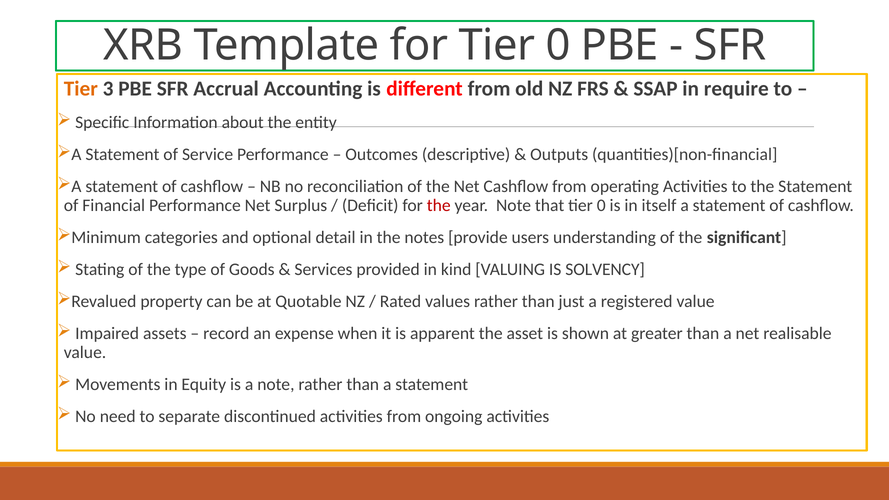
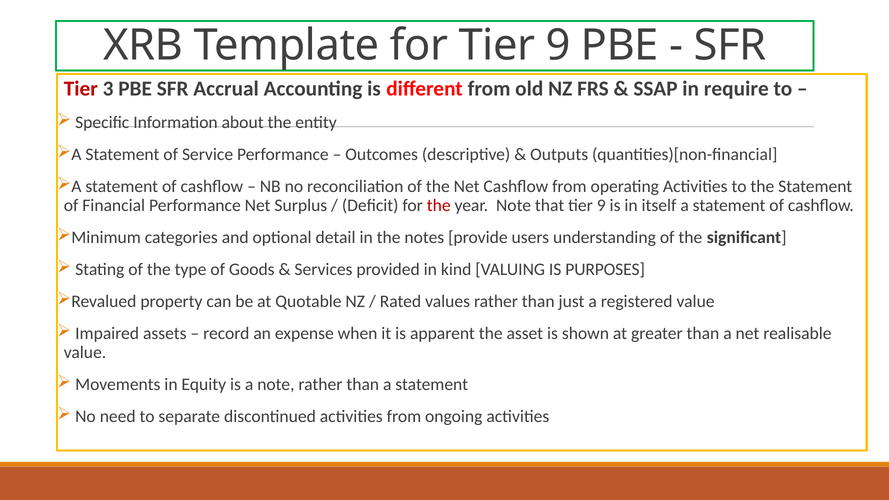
for Tier 0: 0 -> 9
Tier at (81, 89) colour: orange -> red
that tier 0: 0 -> 9
SOLVENCY: SOLVENCY -> PURPOSES
